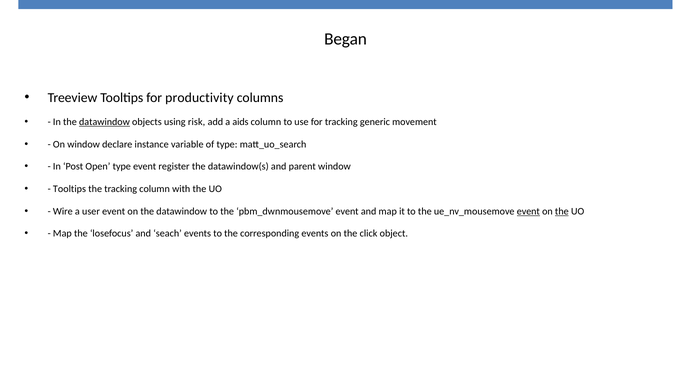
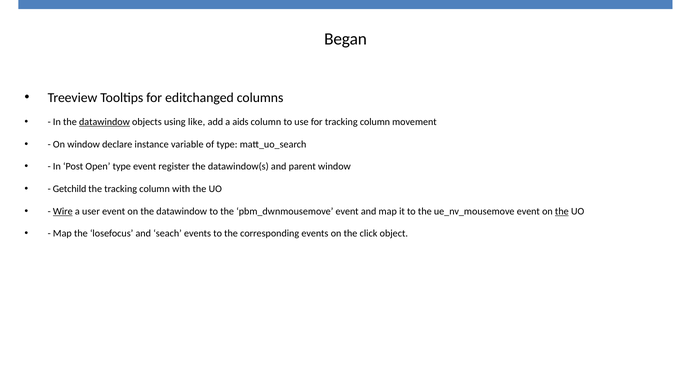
productivity: productivity -> editchanged
risk: risk -> like
for tracking generic: generic -> column
Tooltips at (69, 189): Tooltips -> Getchild
Wire underline: none -> present
event at (528, 212) underline: present -> none
